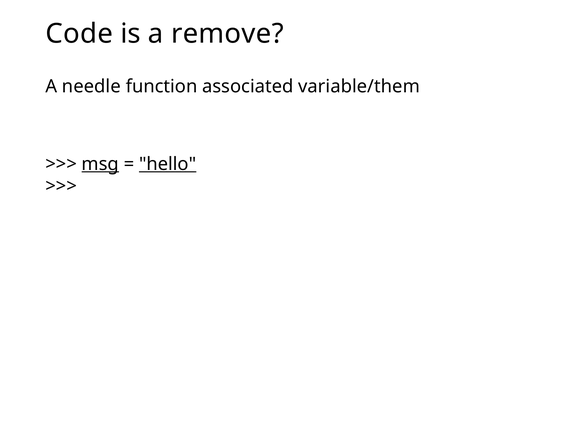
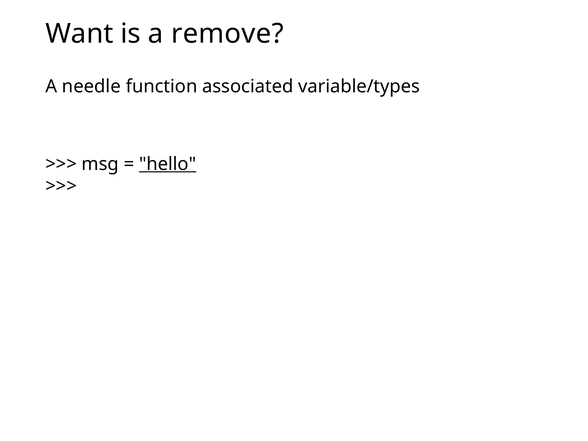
Code: Code -> Want
variable/them: variable/them -> variable/types
msg underline: present -> none
